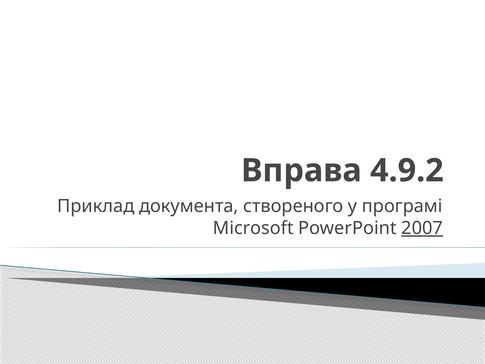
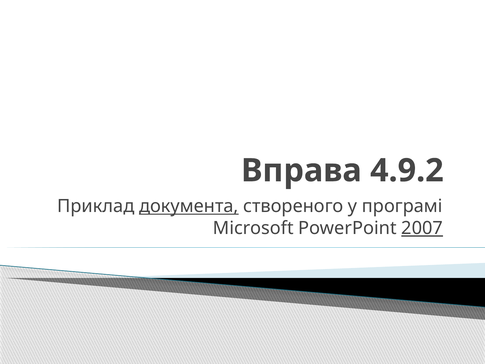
документа underline: none -> present
